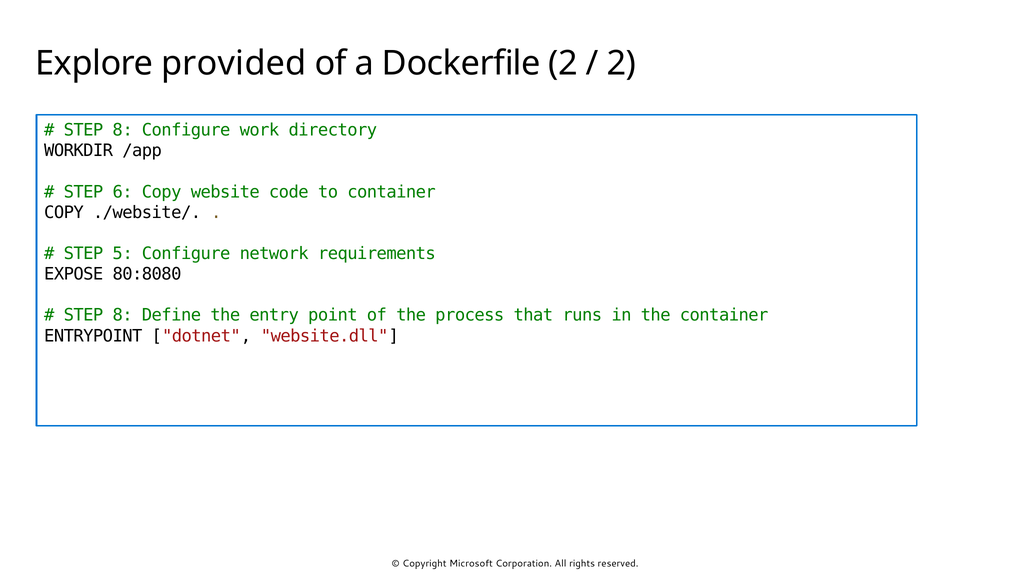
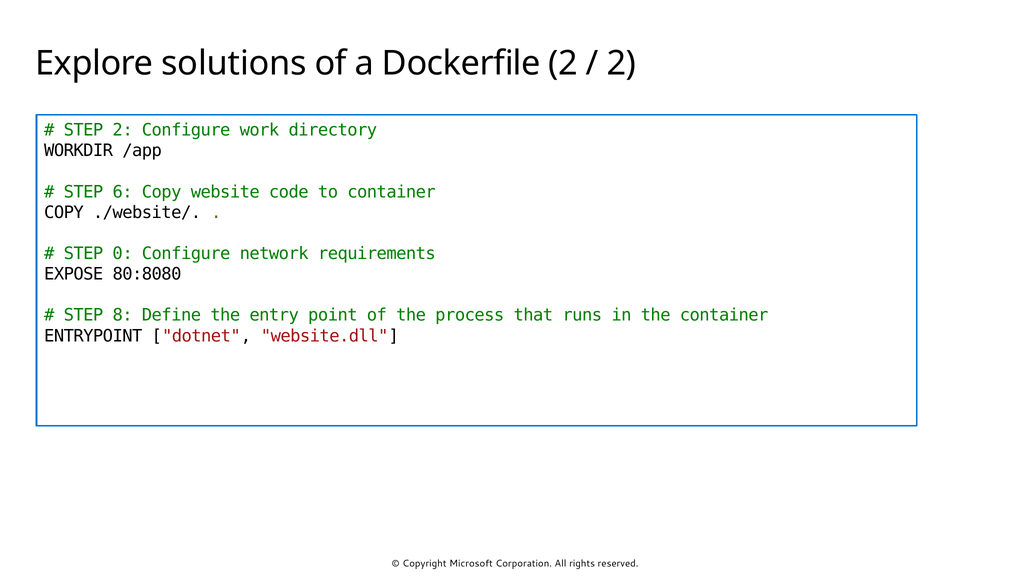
provided: provided -> solutions
8 at (123, 130): 8 -> 2
5: 5 -> 0
